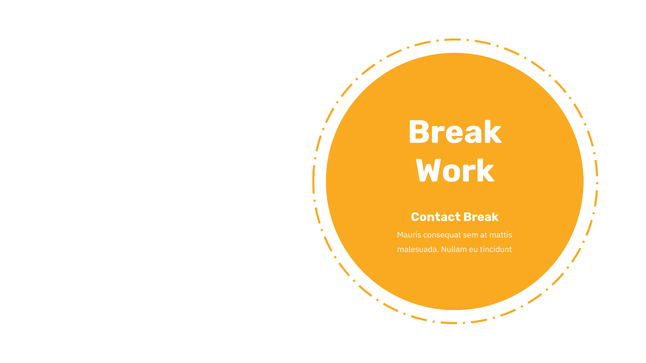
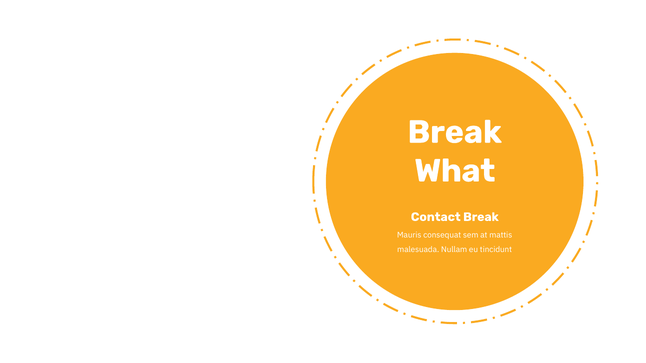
Work: Work -> What
